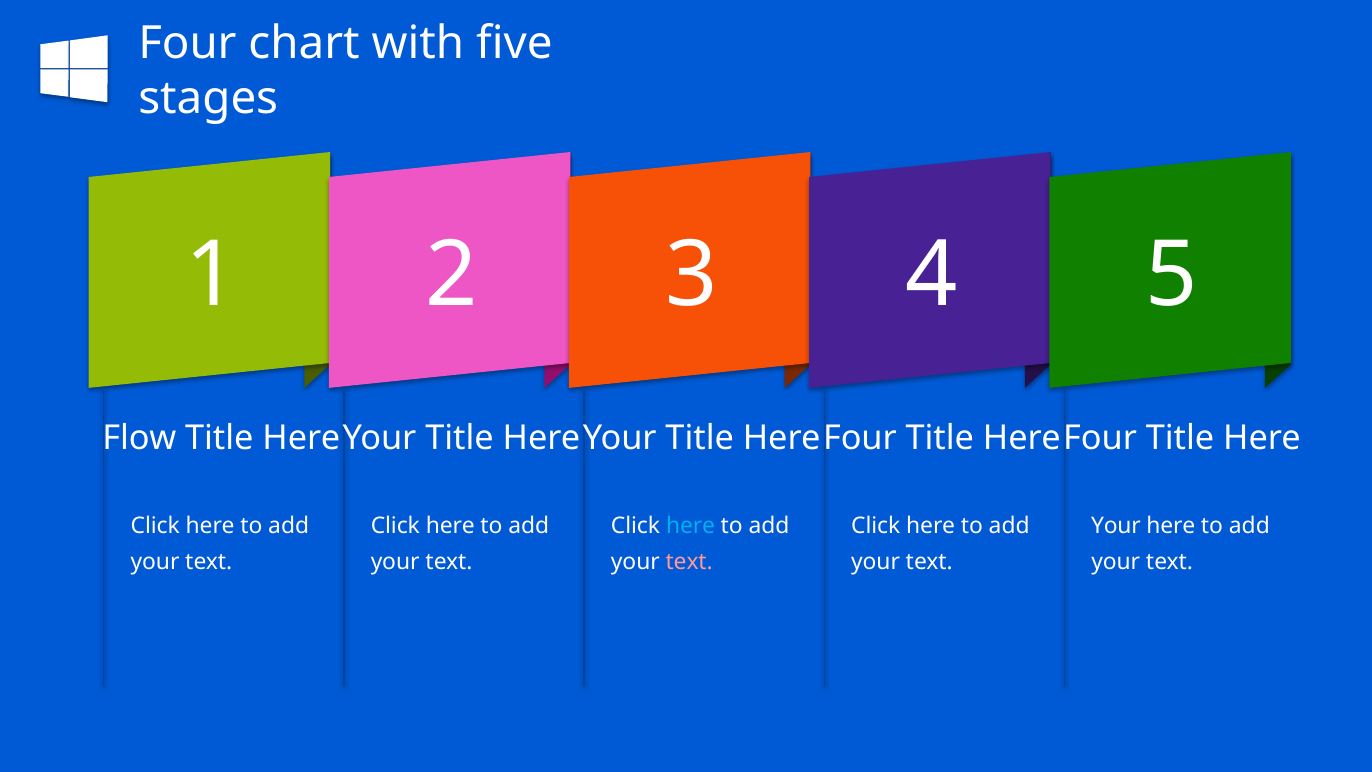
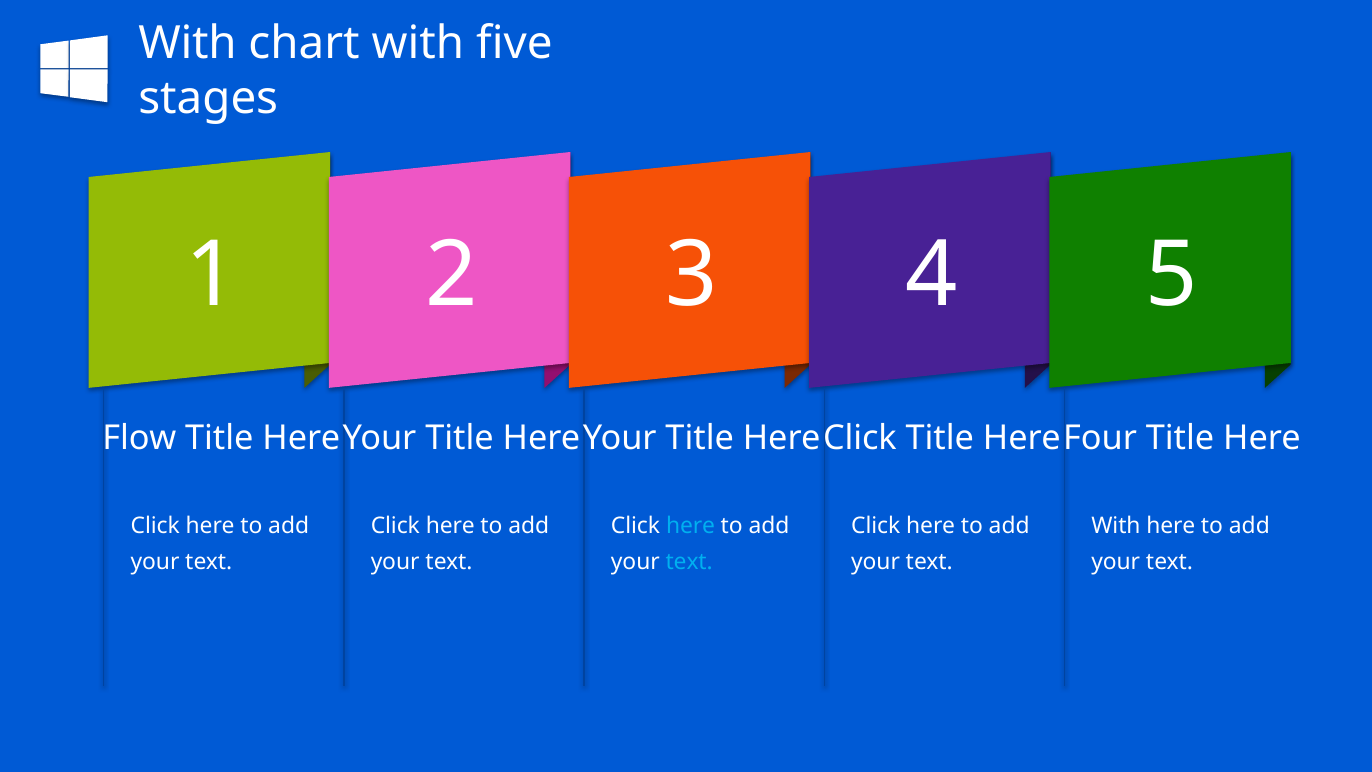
Four at (187, 44): Four -> With
Four at (860, 438): Four -> Click
Your at (1116, 526): Your -> With
text at (689, 561) colour: pink -> light blue
